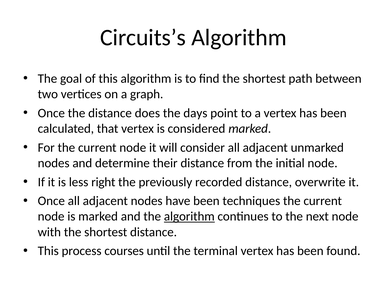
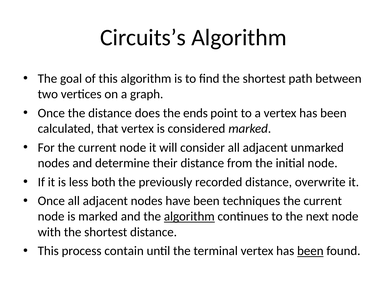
days: days -> ends
right: right -> both
courses: courses -> contain
been at (310, 250) underline: none -> present
